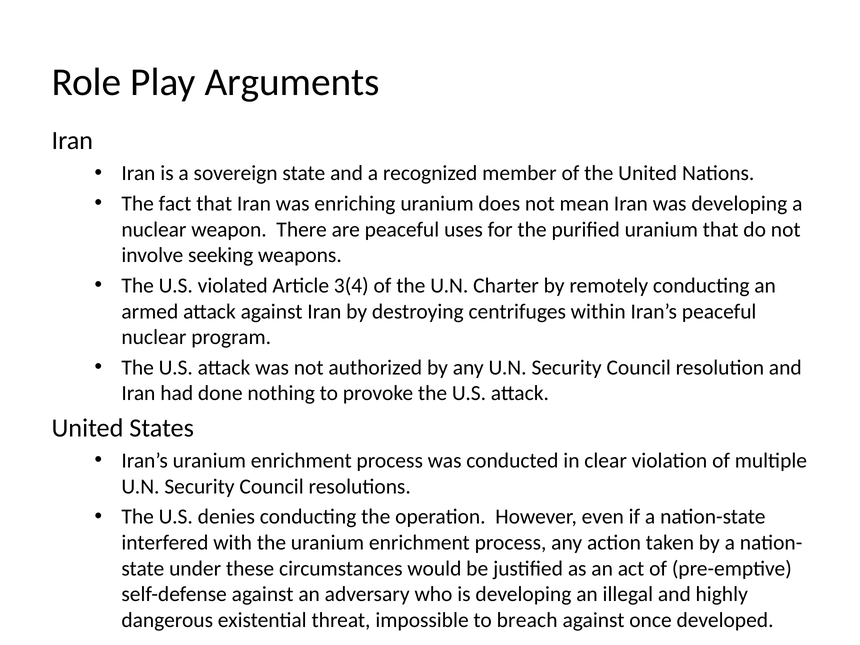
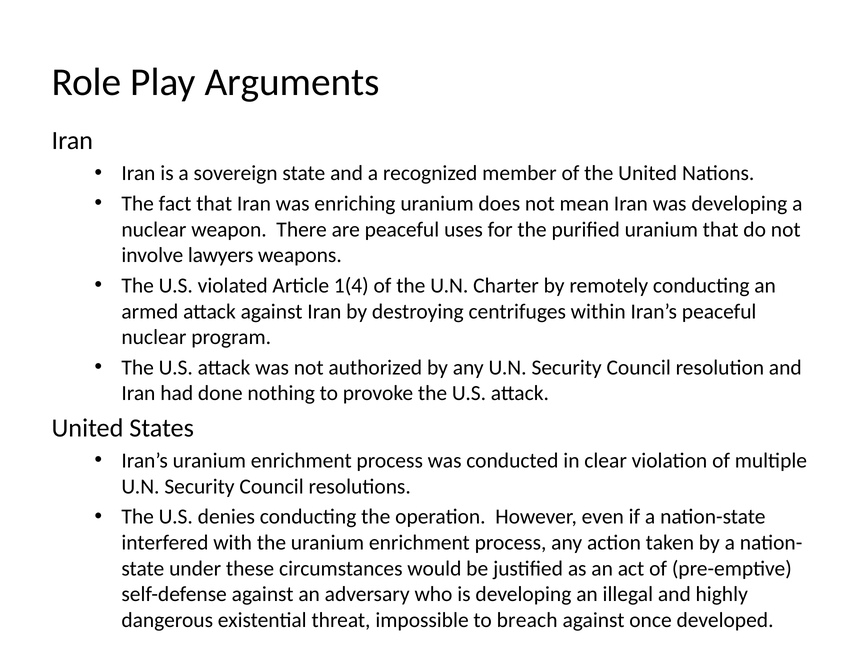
seeking: seeking -> lawyers
3(4: 3(4 -> 1(4
